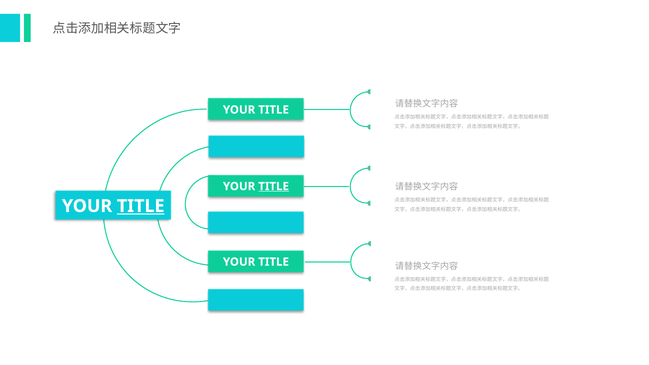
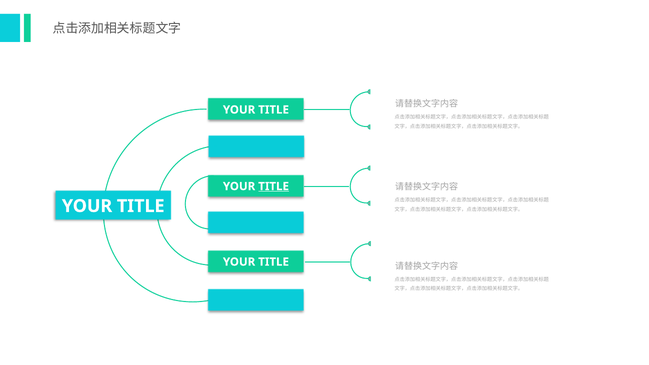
TITLE at (141, 206) underline: present -> none
